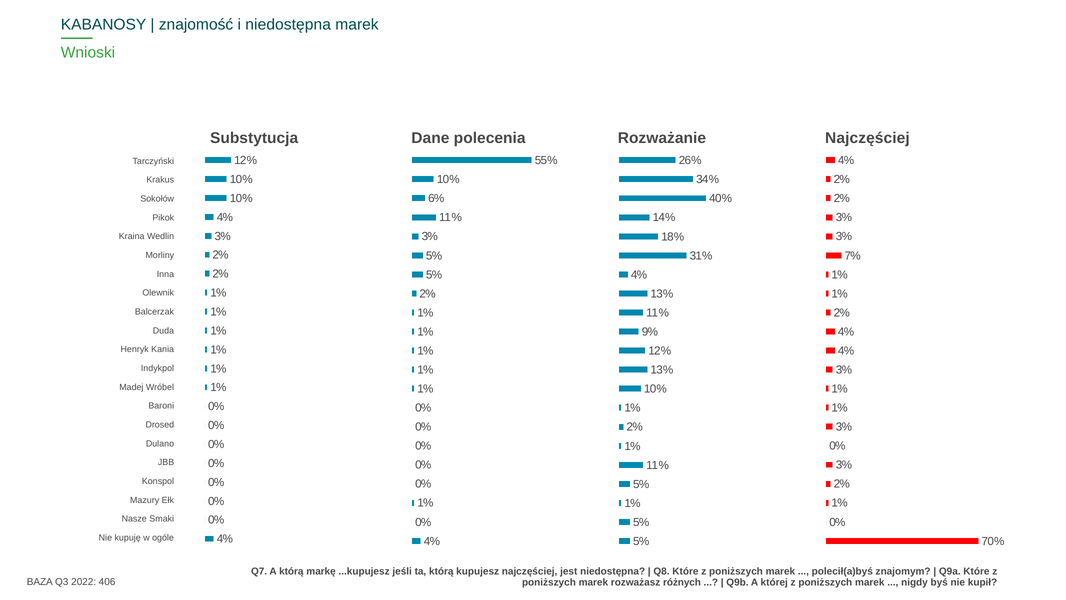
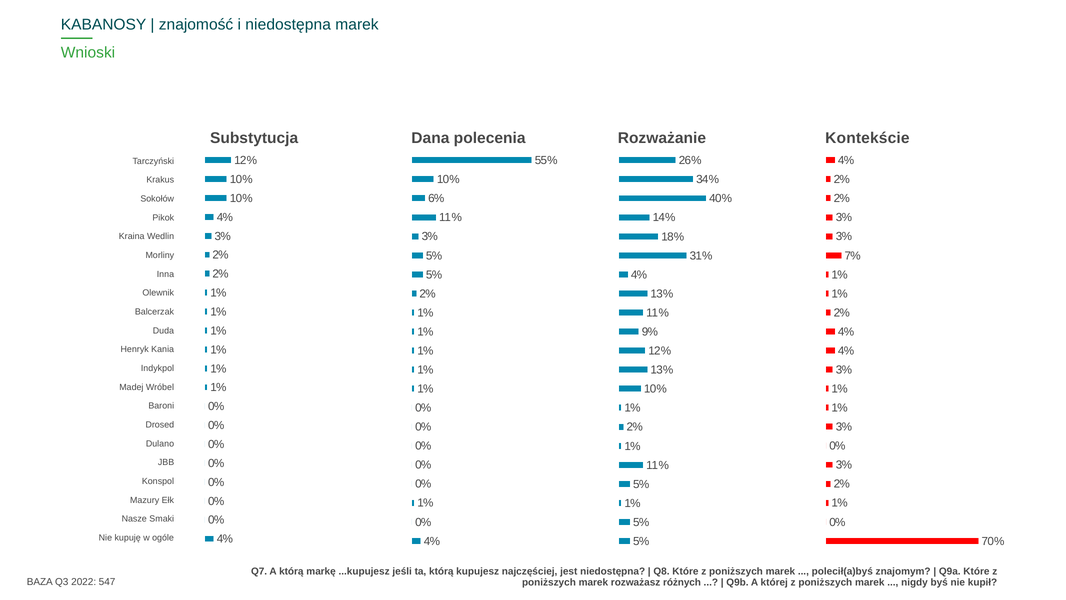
Dane: Dane -> Dana
Rozważanie Najczęściej: Najczęściej -> Kontekście
406: 406 -> 547
